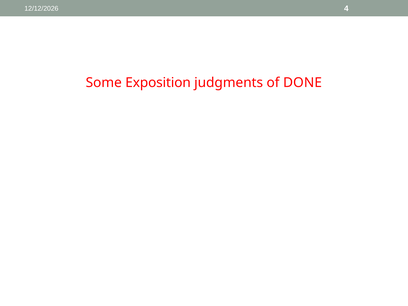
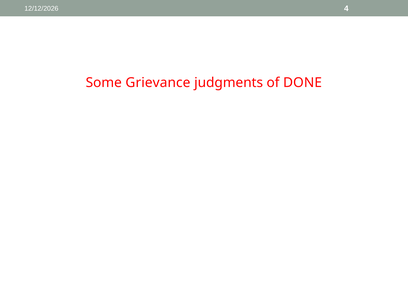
Exposition: Exposition -> Grievance
